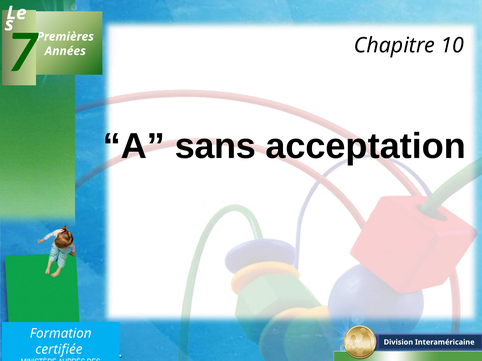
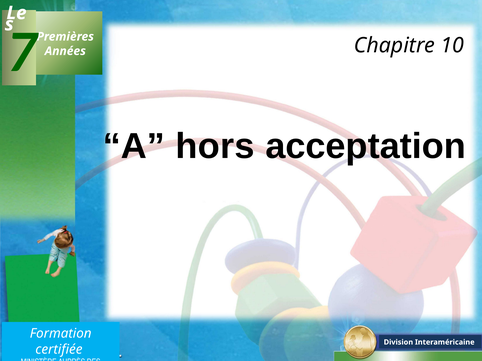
sans: sans -> hors
